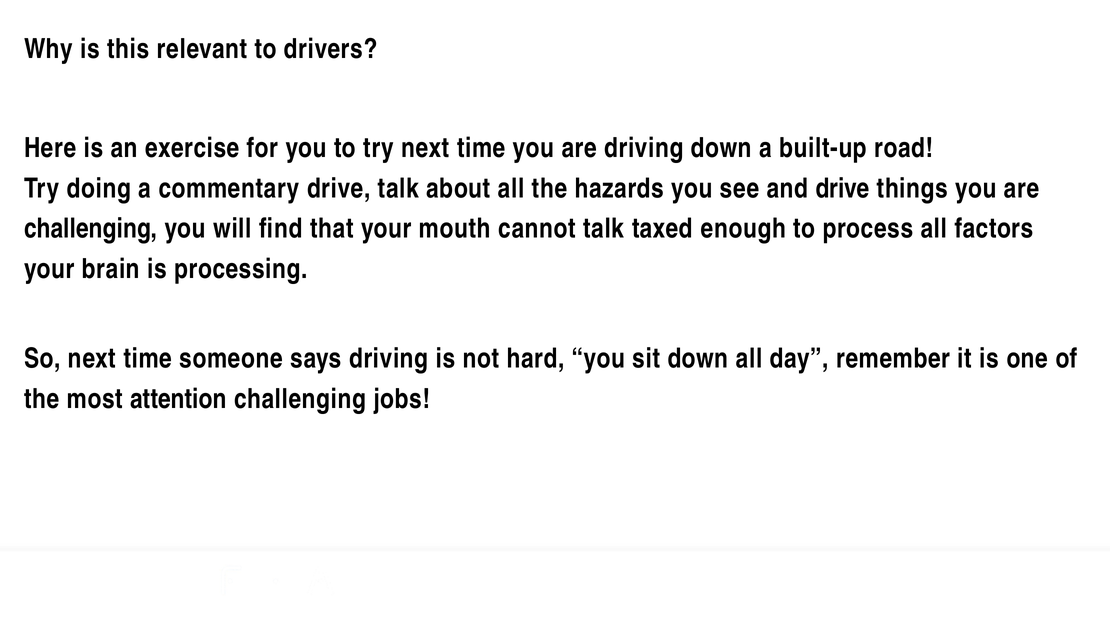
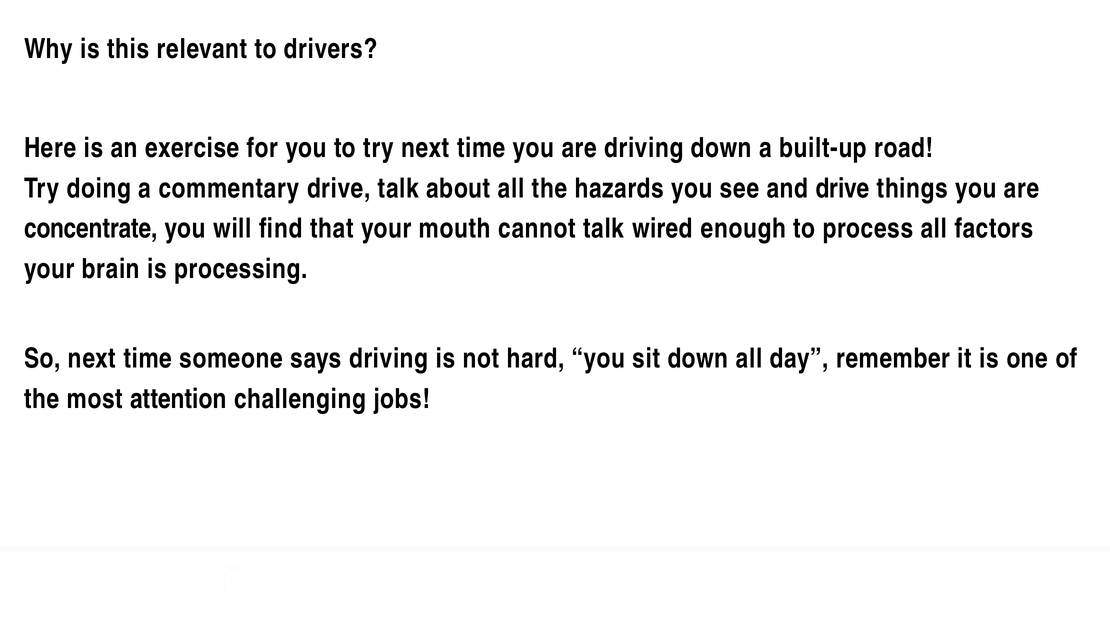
challenging at (91, 229): challenging -> concentrate
taxed: taxed -> wired
